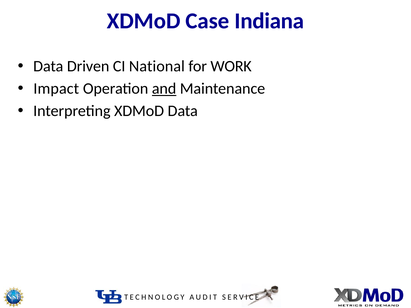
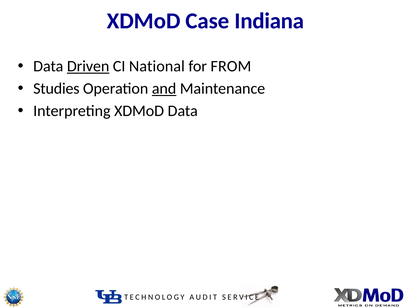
Driven underline: none -> present
WORK: WORK -> FROM
Impact: Impact -> Studies
